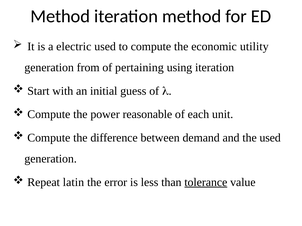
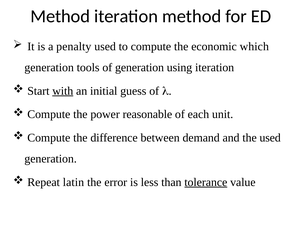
electric: electric -> penalty
utility: utility -> which
from: from -> tools
of pertaining: pertaining -> generation
with underline: none -> present
